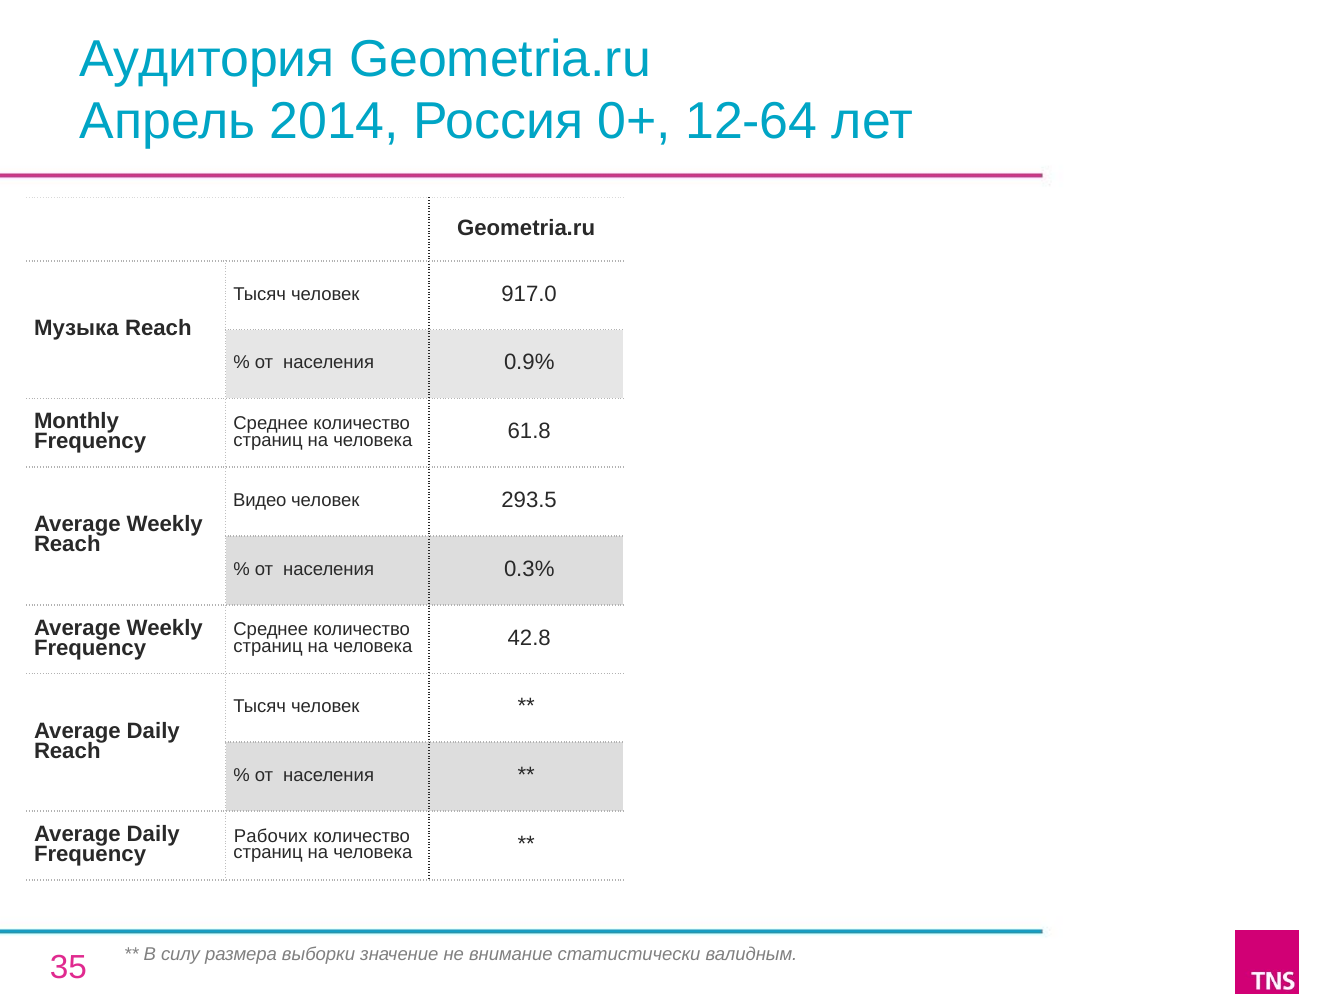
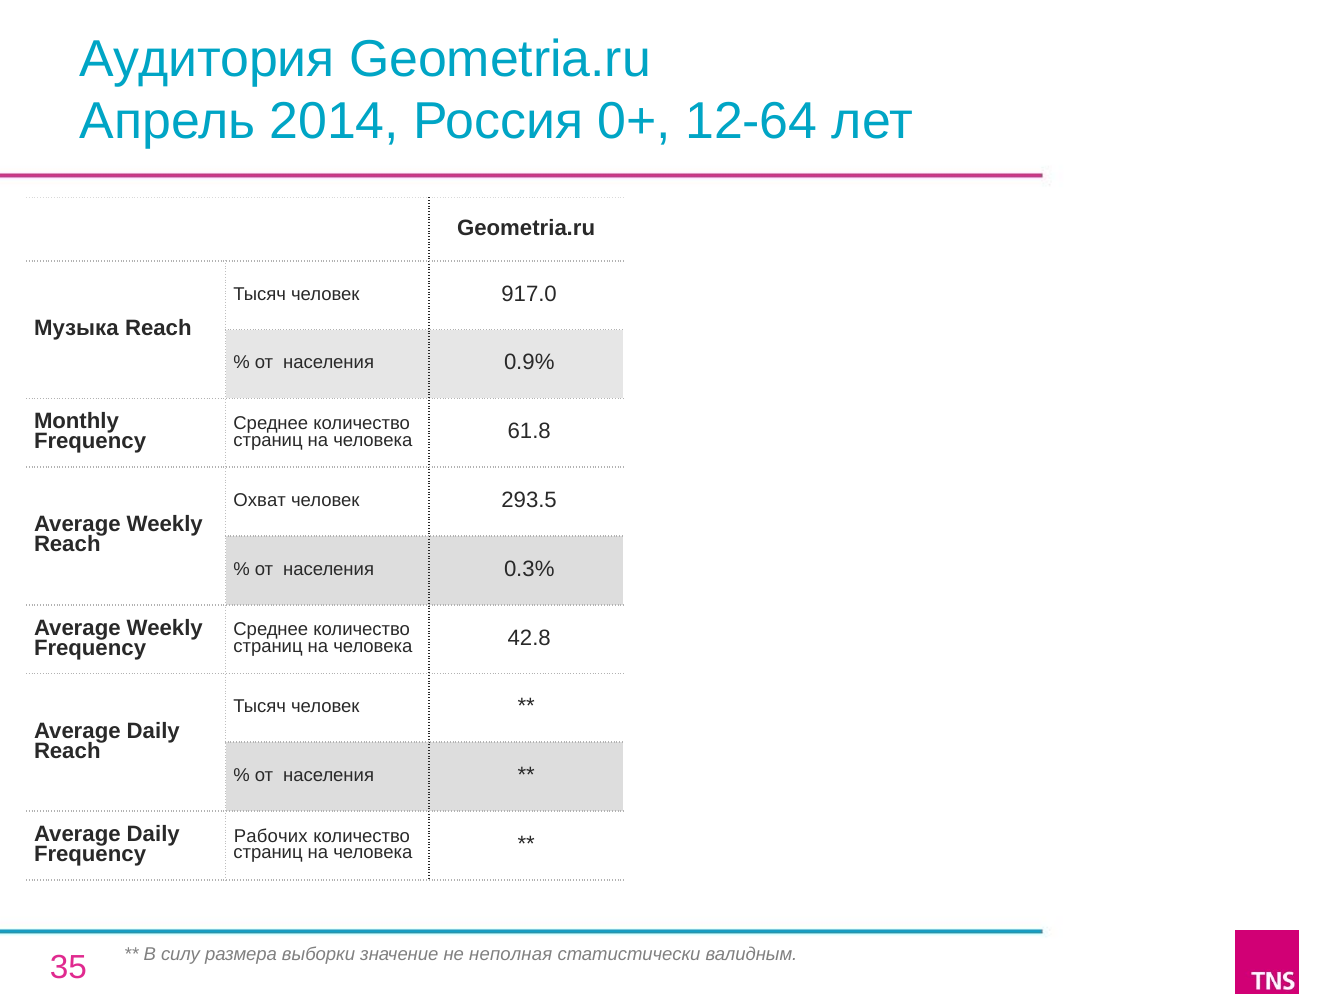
Видео: Видео -> Охват
внимание: внимание -> неполная
